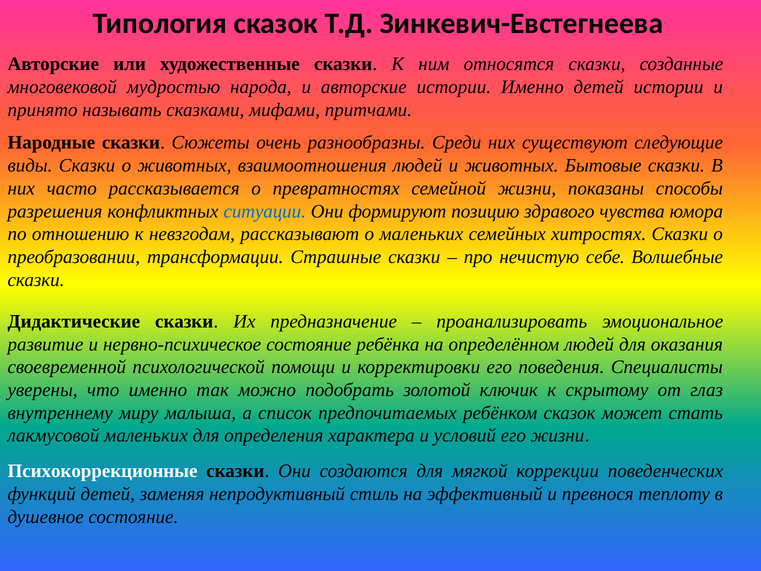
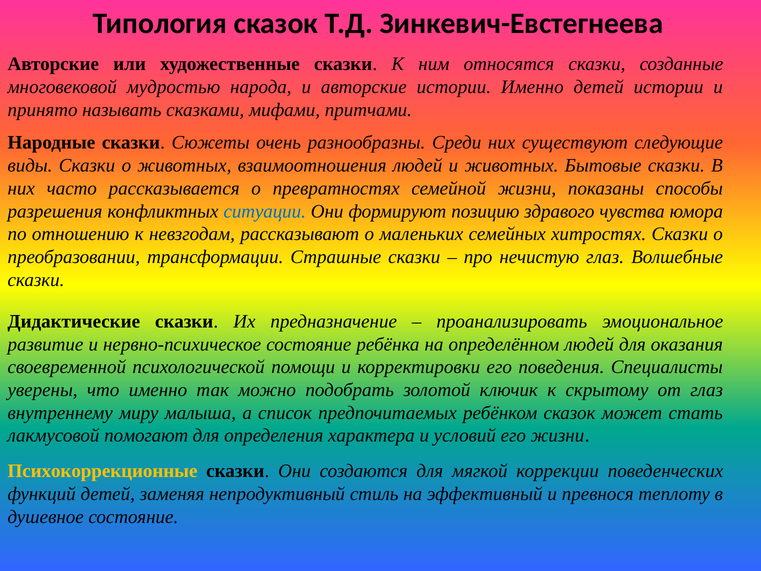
нечистую себе: себе -> глаз
лакмусовой маленьких: маленьких -> помогают
Психокоррекционные colour: white -> yellow
